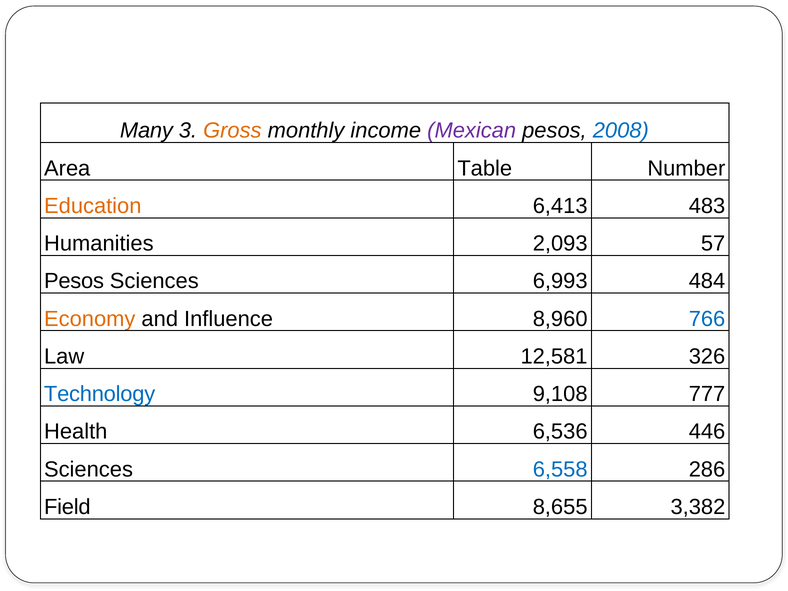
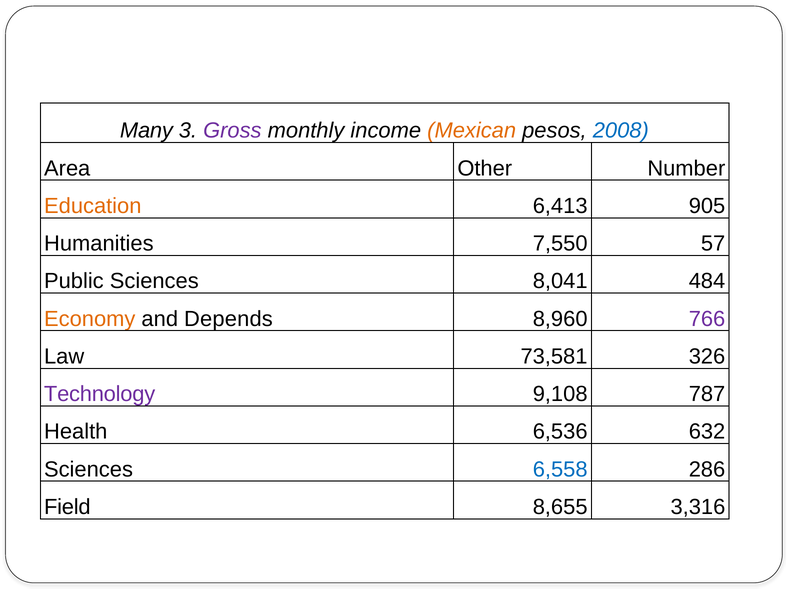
Gross colour: orange -> purple
Mexican colour: purple -> orange
Table: Table -> Other
483: 483 -> 905
2,093: 2,093 -> 7,550
Pesos at (74, 281): Pesos -> Public
6,993: 6,993 -> 8,041
Influence: Influence -> Depends
766 colour: blue -> purple
12,581: 12,581 -> 73,581
Technology colour: blue -> purple
777: 777 -> 787
446: 446 -> 632
3,382: 3,382 -> 3,316
